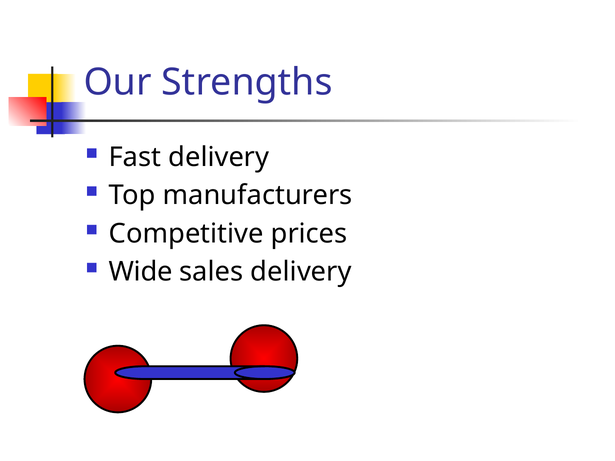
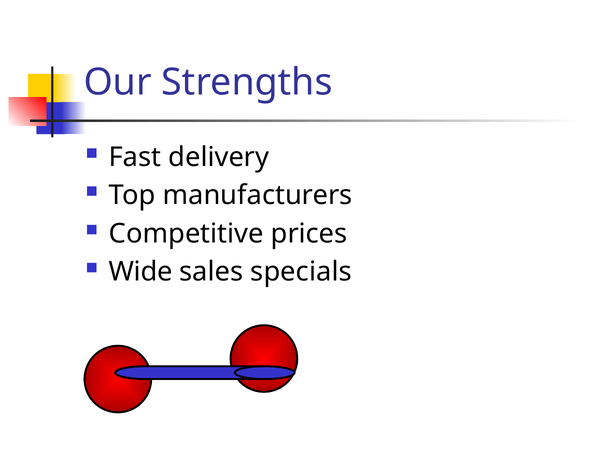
sales delivery: delivery -> specials
